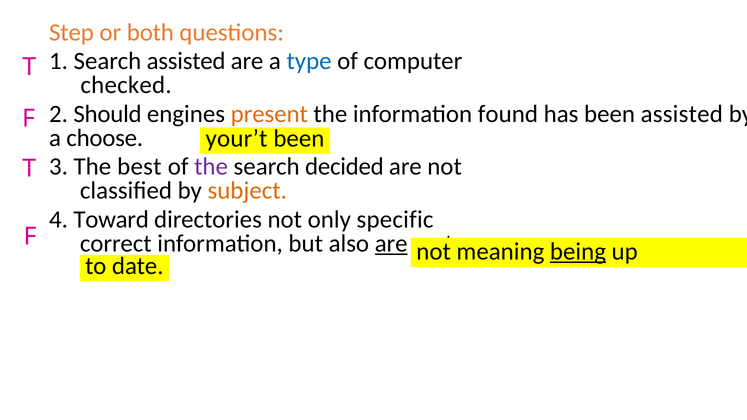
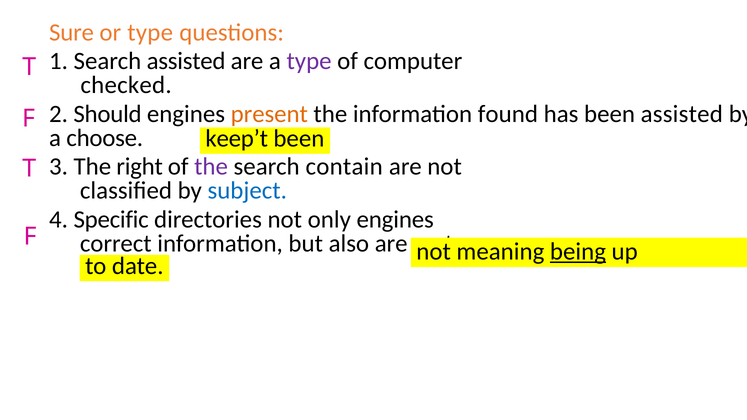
Step: Step -> Sure
or both: both -> type
type at (309, 61) colour: blue -> purple
your’t: your’t -> keep’t
best: best -> right
decided: decided -> contain
subject colour: orange -> blue
Toward: Toward -> Specific
only specific: specific -> engines
are at (391, 244) underline: present -> none
